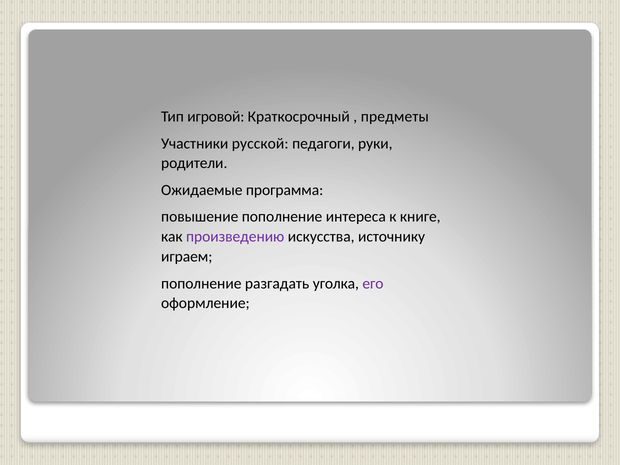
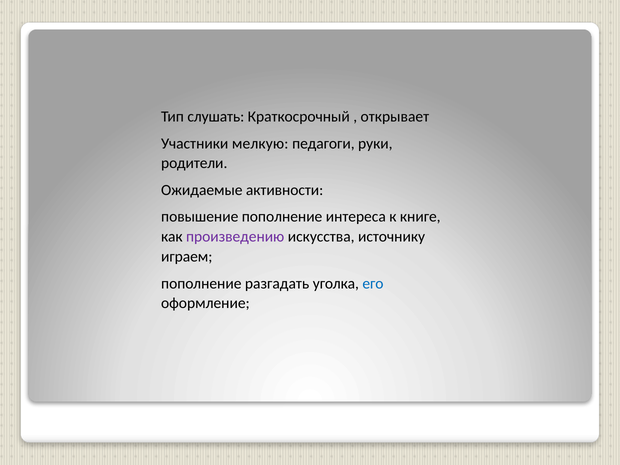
игровой: игровой -> слушать
предметы: предметы -> открывает
русской: русской -> мелкую
программа: программа -> активности
его colour: purple -> blue
